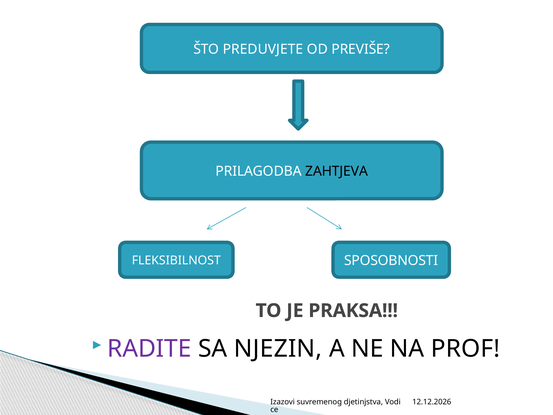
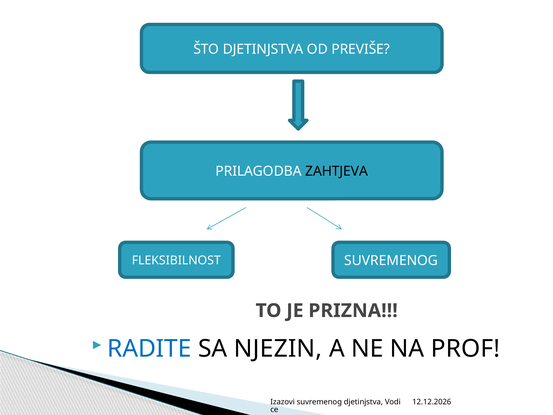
ŠTO PREDUVJETE: PREDUVJETE -> DJETINJSTVA
FLEKSIBILNOST SPOSOBNOSTI: SPOSOBNOSTI -> SUVREMENOG
PRAKSA: PRAKSA -> PRIZNA
RADITE colour: purple -> blue
